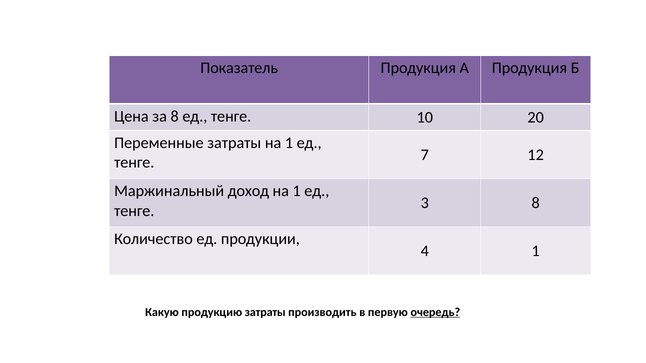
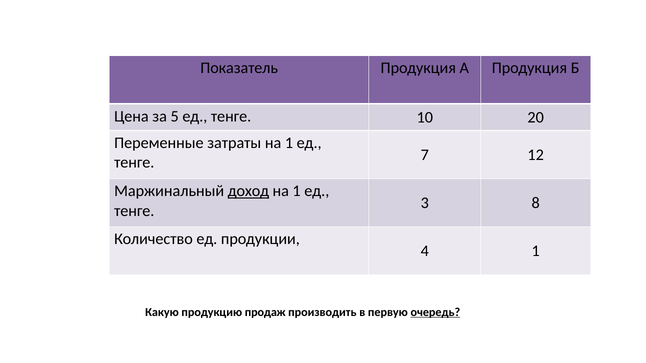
за 8: 8 -> 5
доход underline: none -> present
продукцию затраты: затраты -> продаж
